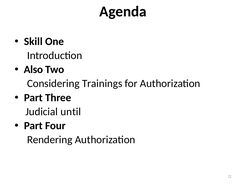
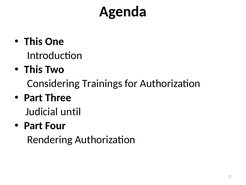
Skill at (33, 41): Skill -> This
Also at (33, 69): Also -> This
